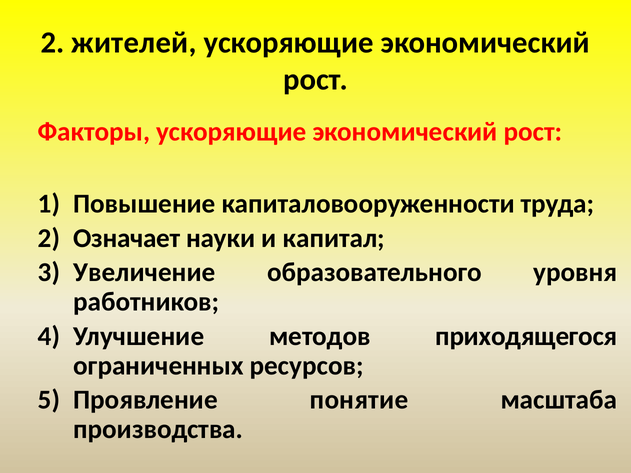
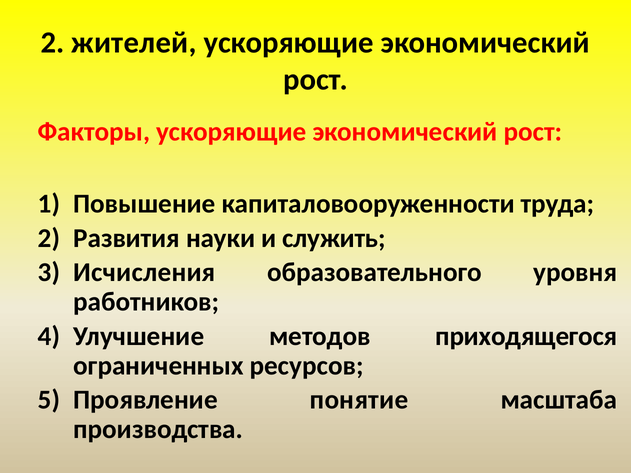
Означает: Означает -> Развития
капитал: капитал -> служить
Увеличение: Увеличение -> Исчисления
